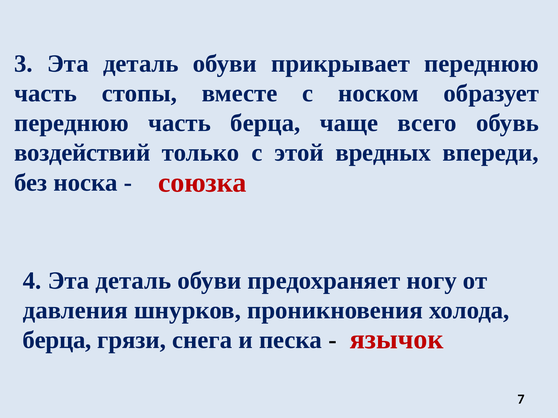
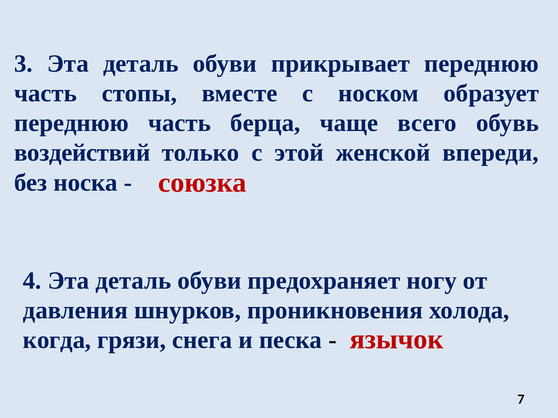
вредных: вредных -> женской
берца at (57, 340): берца -> когда
